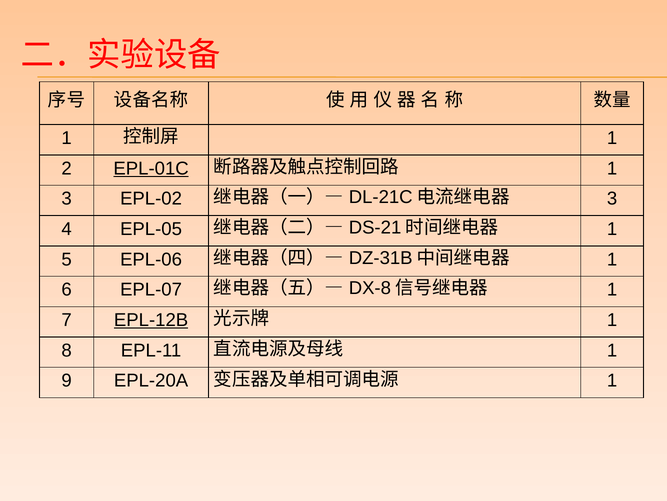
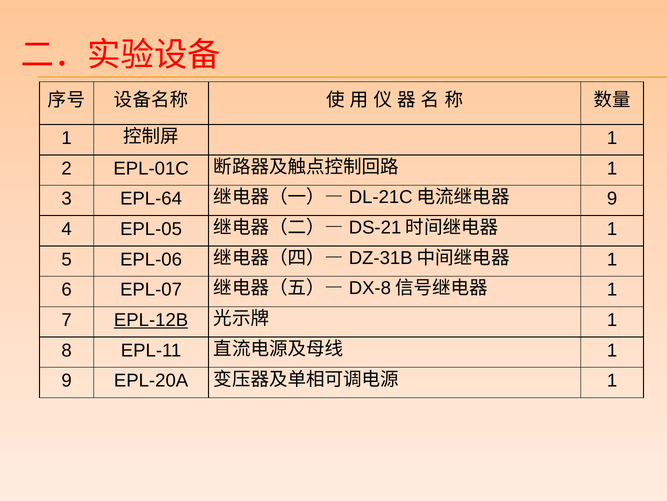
EPL-01C underline: present -> none
EPL-02: EPL-02 -> EPL-64
3 at (612, 198): 3 -> 9
